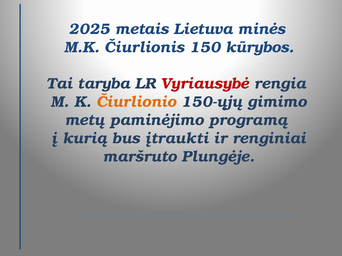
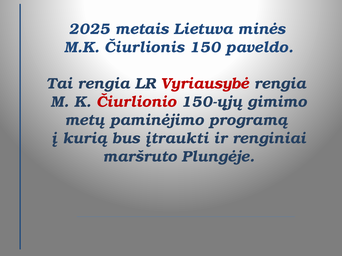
kūrybos: kūrybos -> paveldo
Tai taryba: taryba -> rengia
Čiurlionio colour: orange -> red
